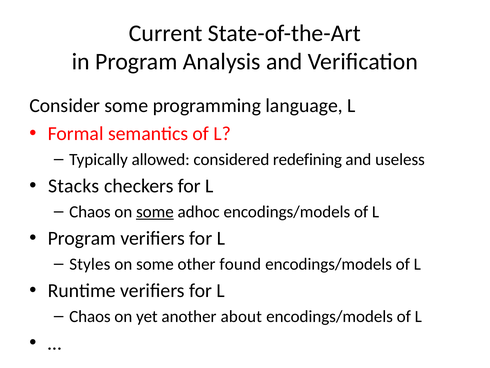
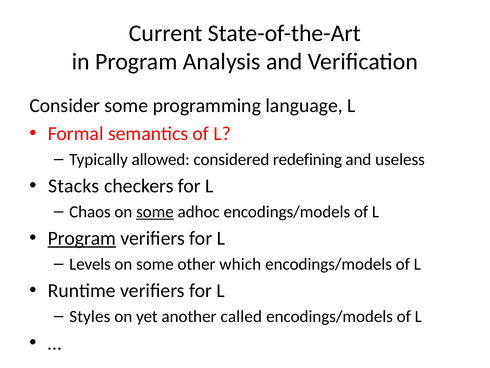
Program at (82, 238) underline: none -> present
Styles: Styles -> Levels
found: found -> which
Chaos at (90, 316): Chaos -> Styles
about: about -> called
